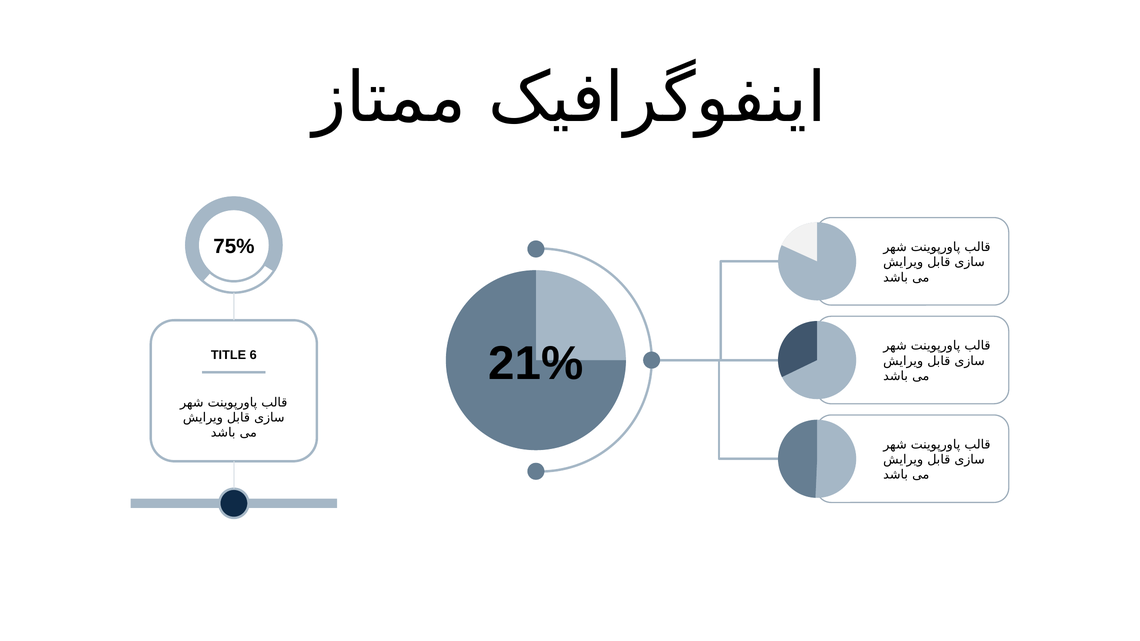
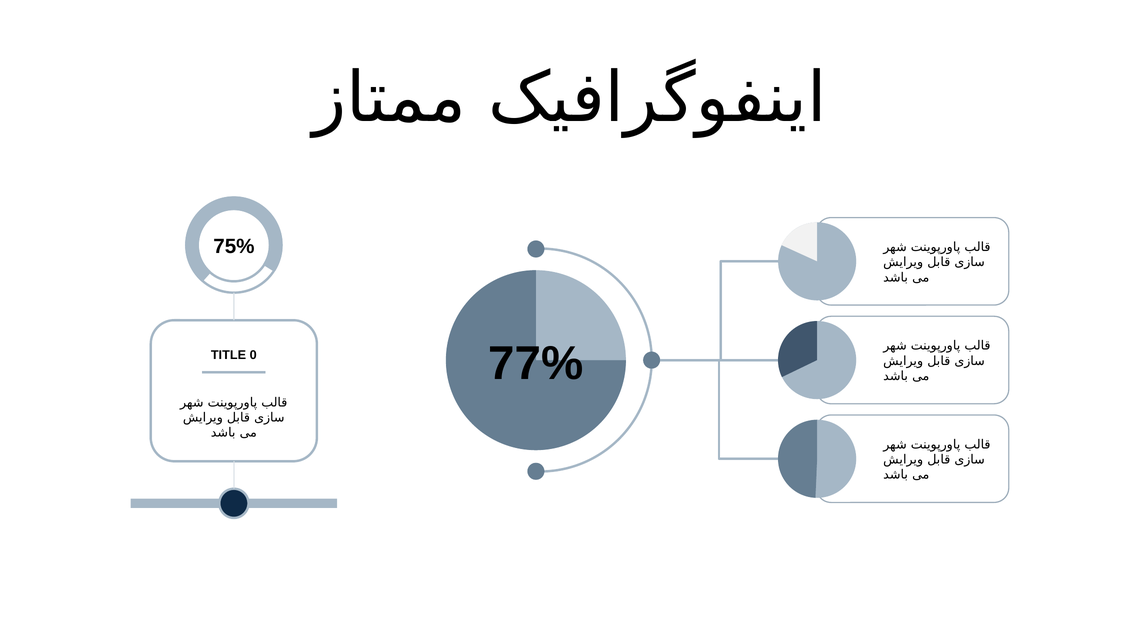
21%: 21% -> 77%
6: 6 -> 0
